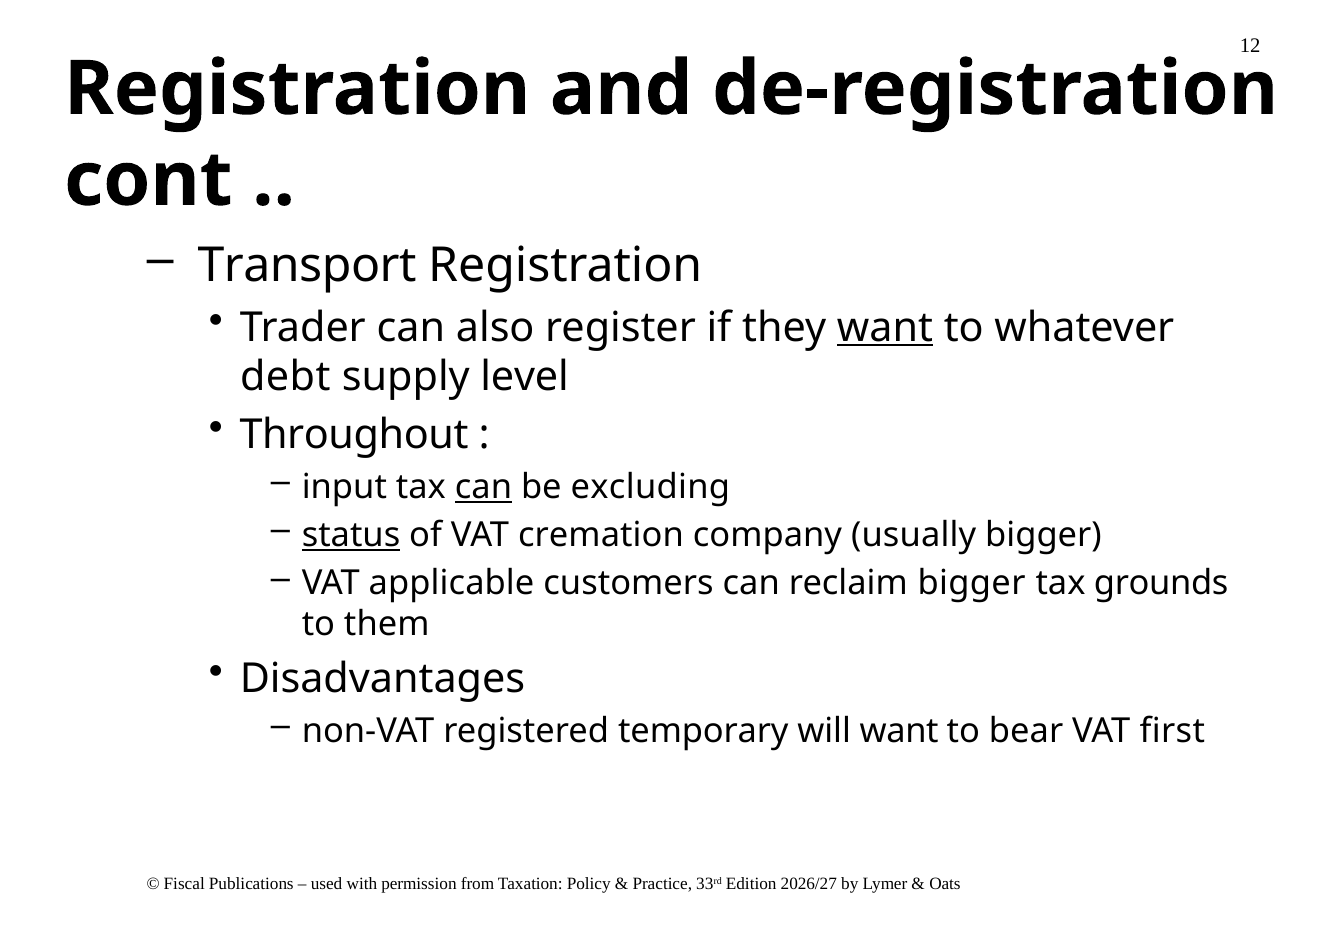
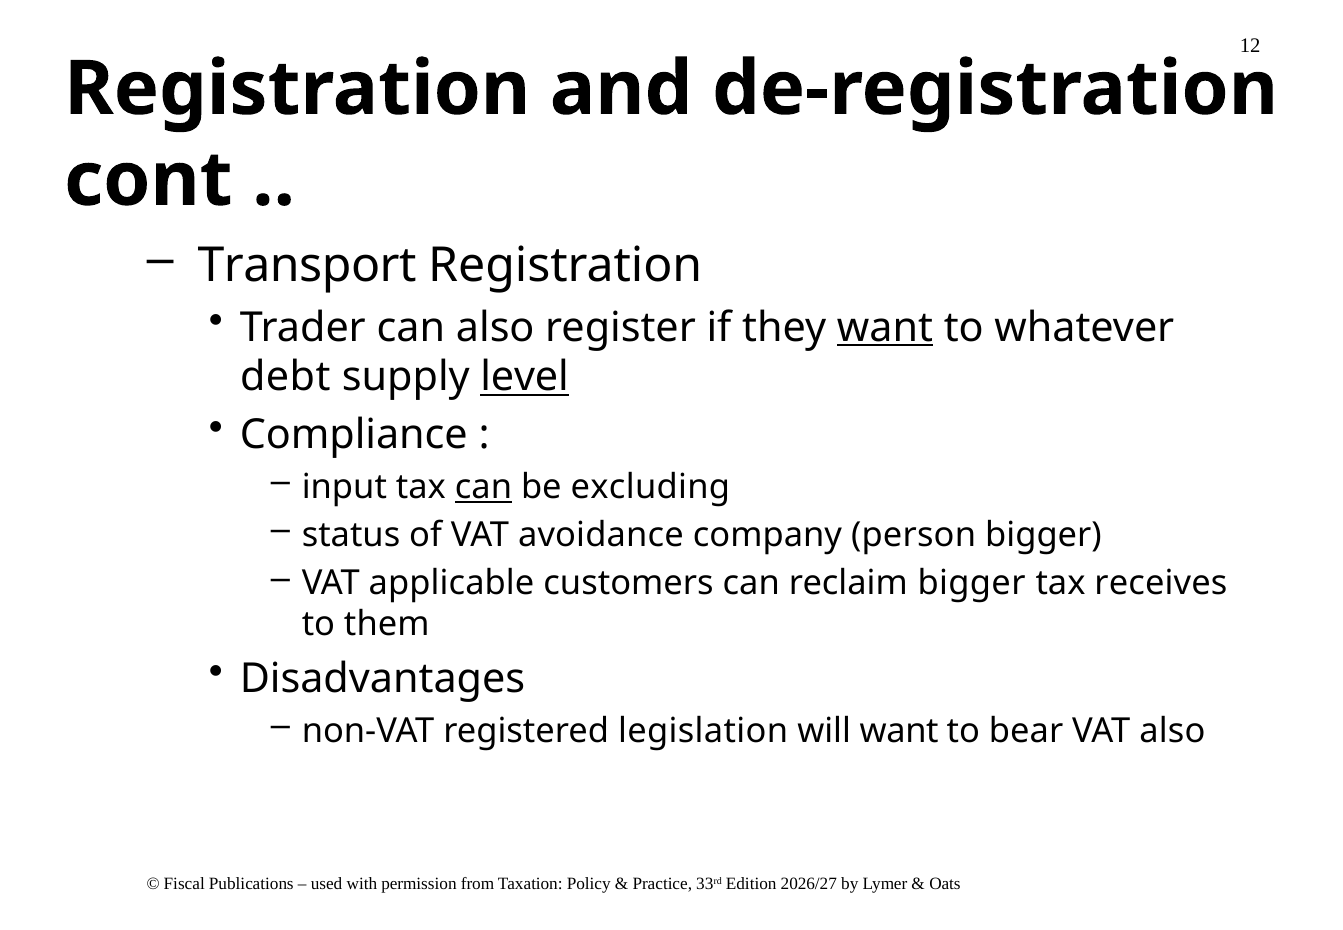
level underline: none -> present
Throughout: Throughout -> Compliance
status underline: present -> none
cremation: cremation -> avoidance
usually: usually -> person
grounds: grounds -> receives
temporary: temporary -> legislation
VAT first: first -> also
